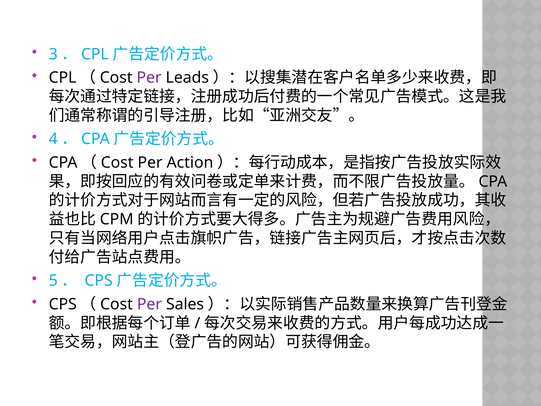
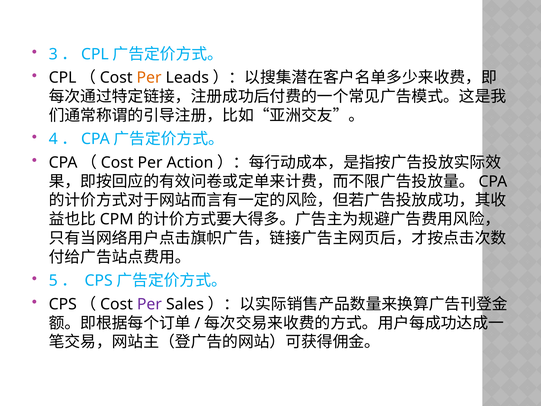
Per at (149, 78) colour: purple -> orange
